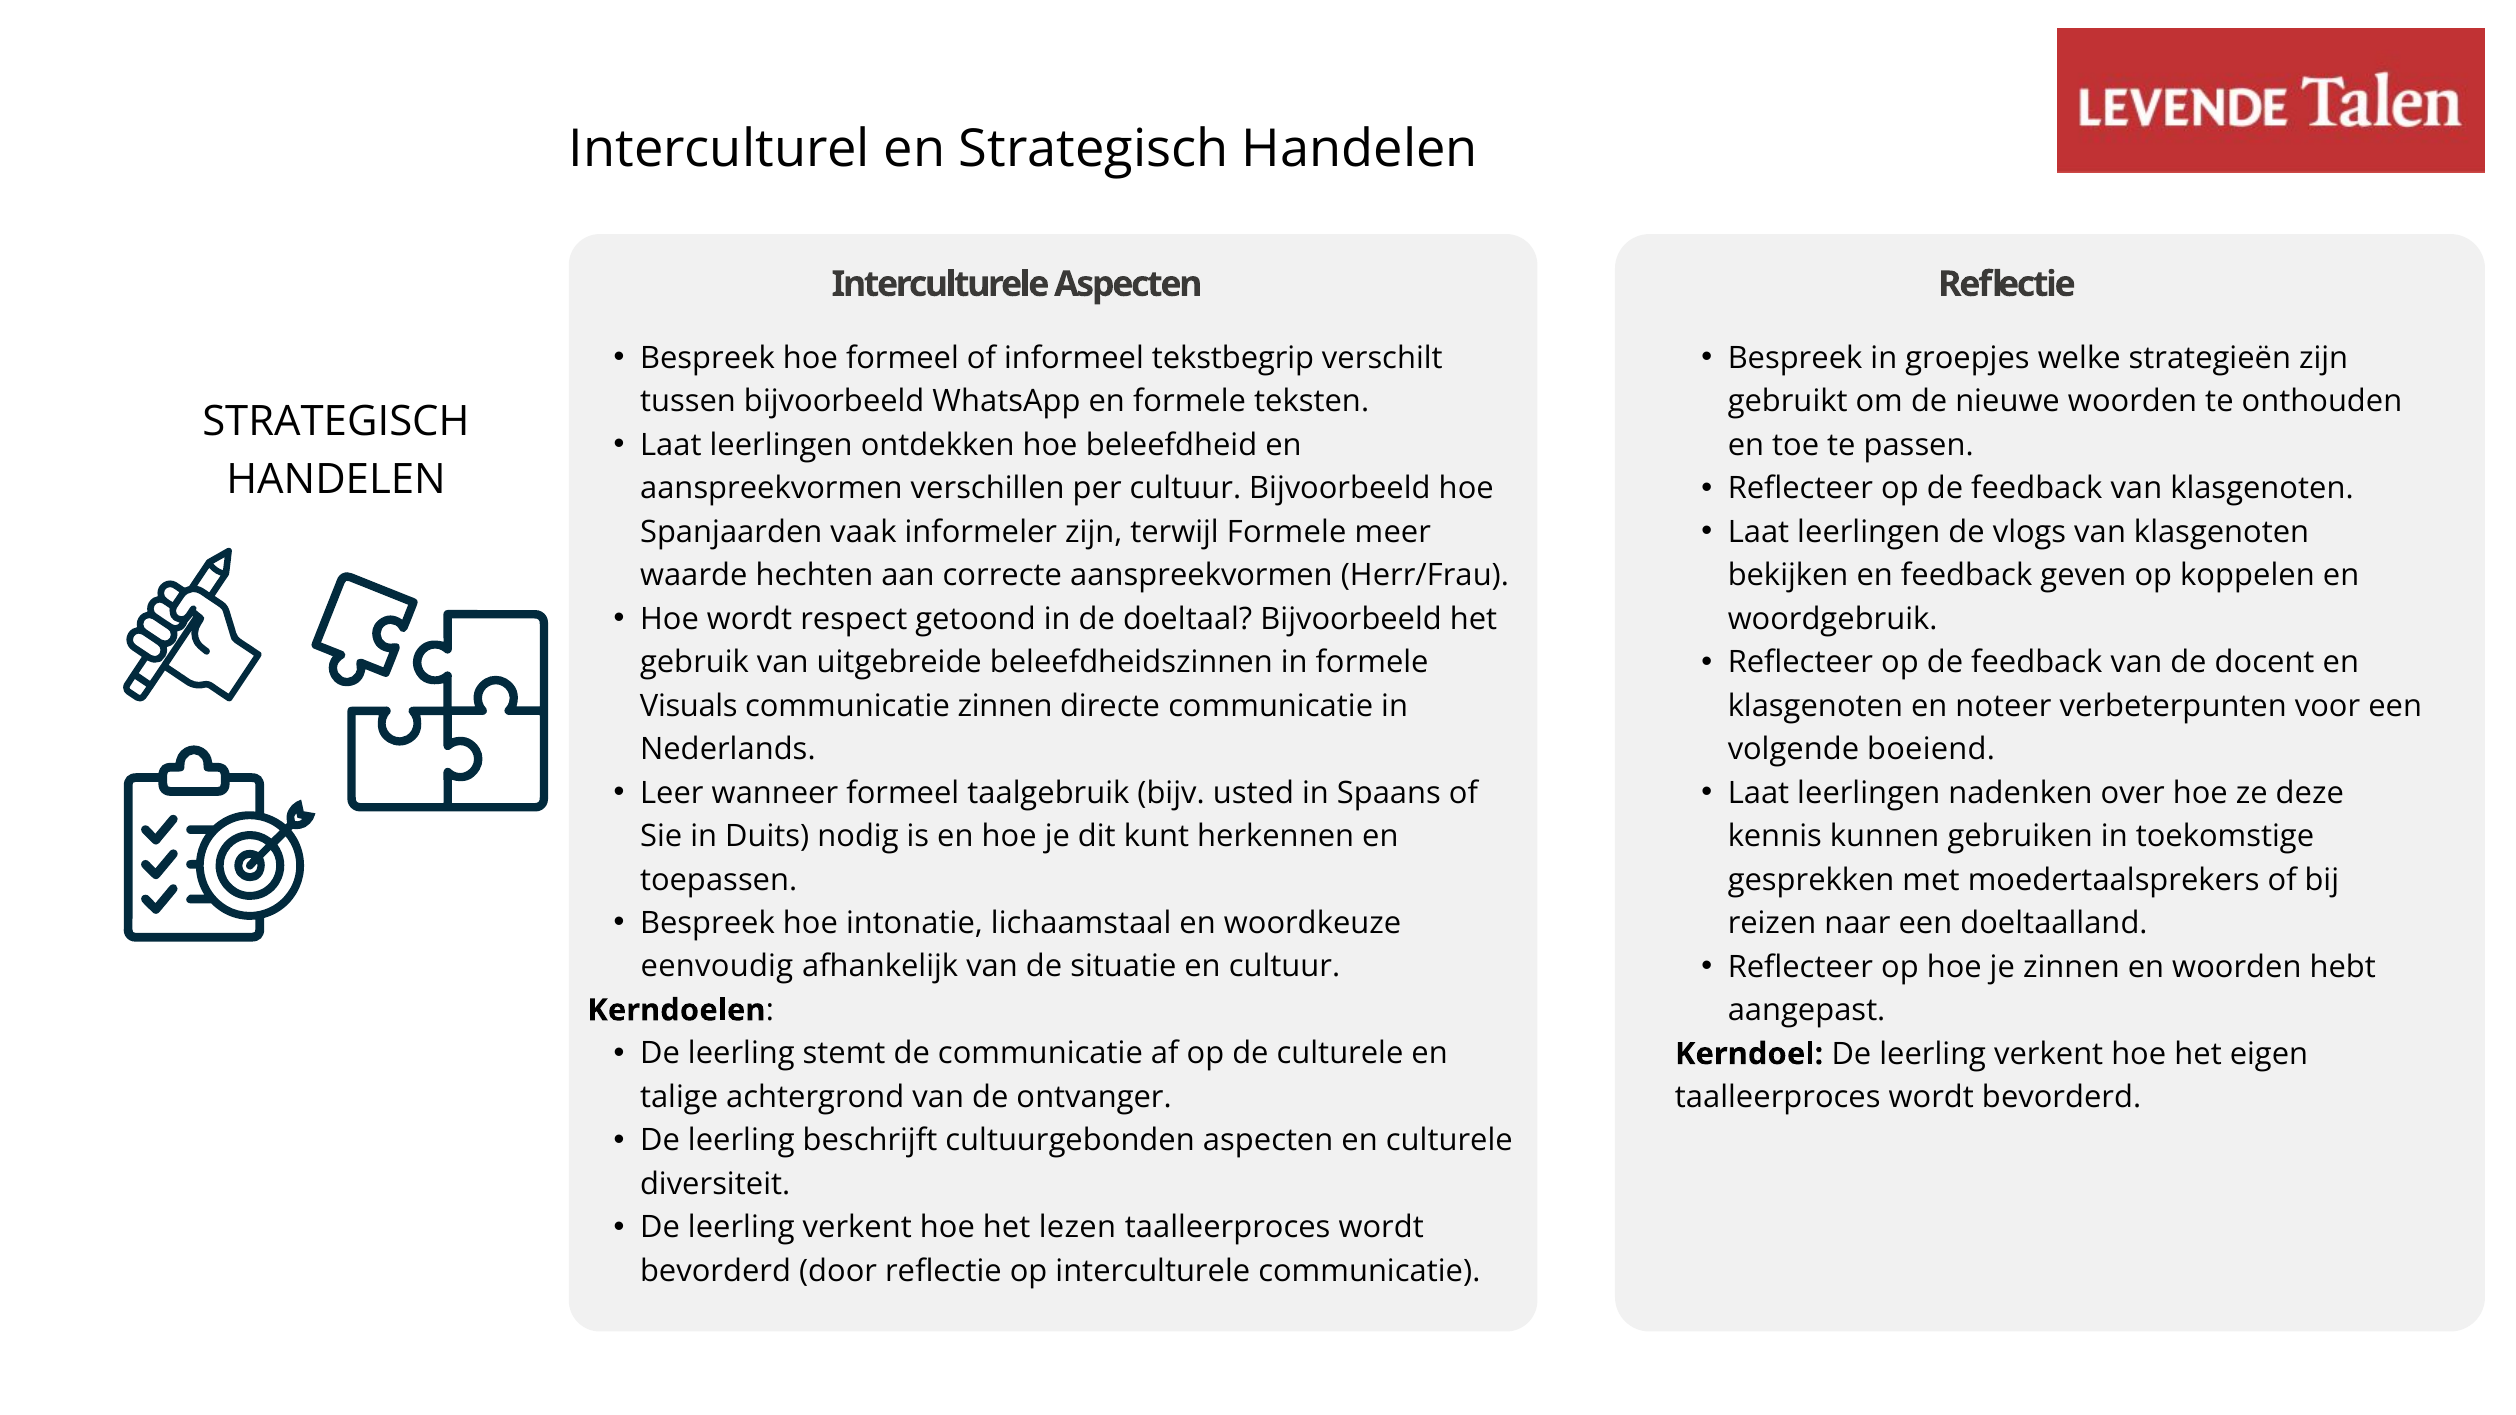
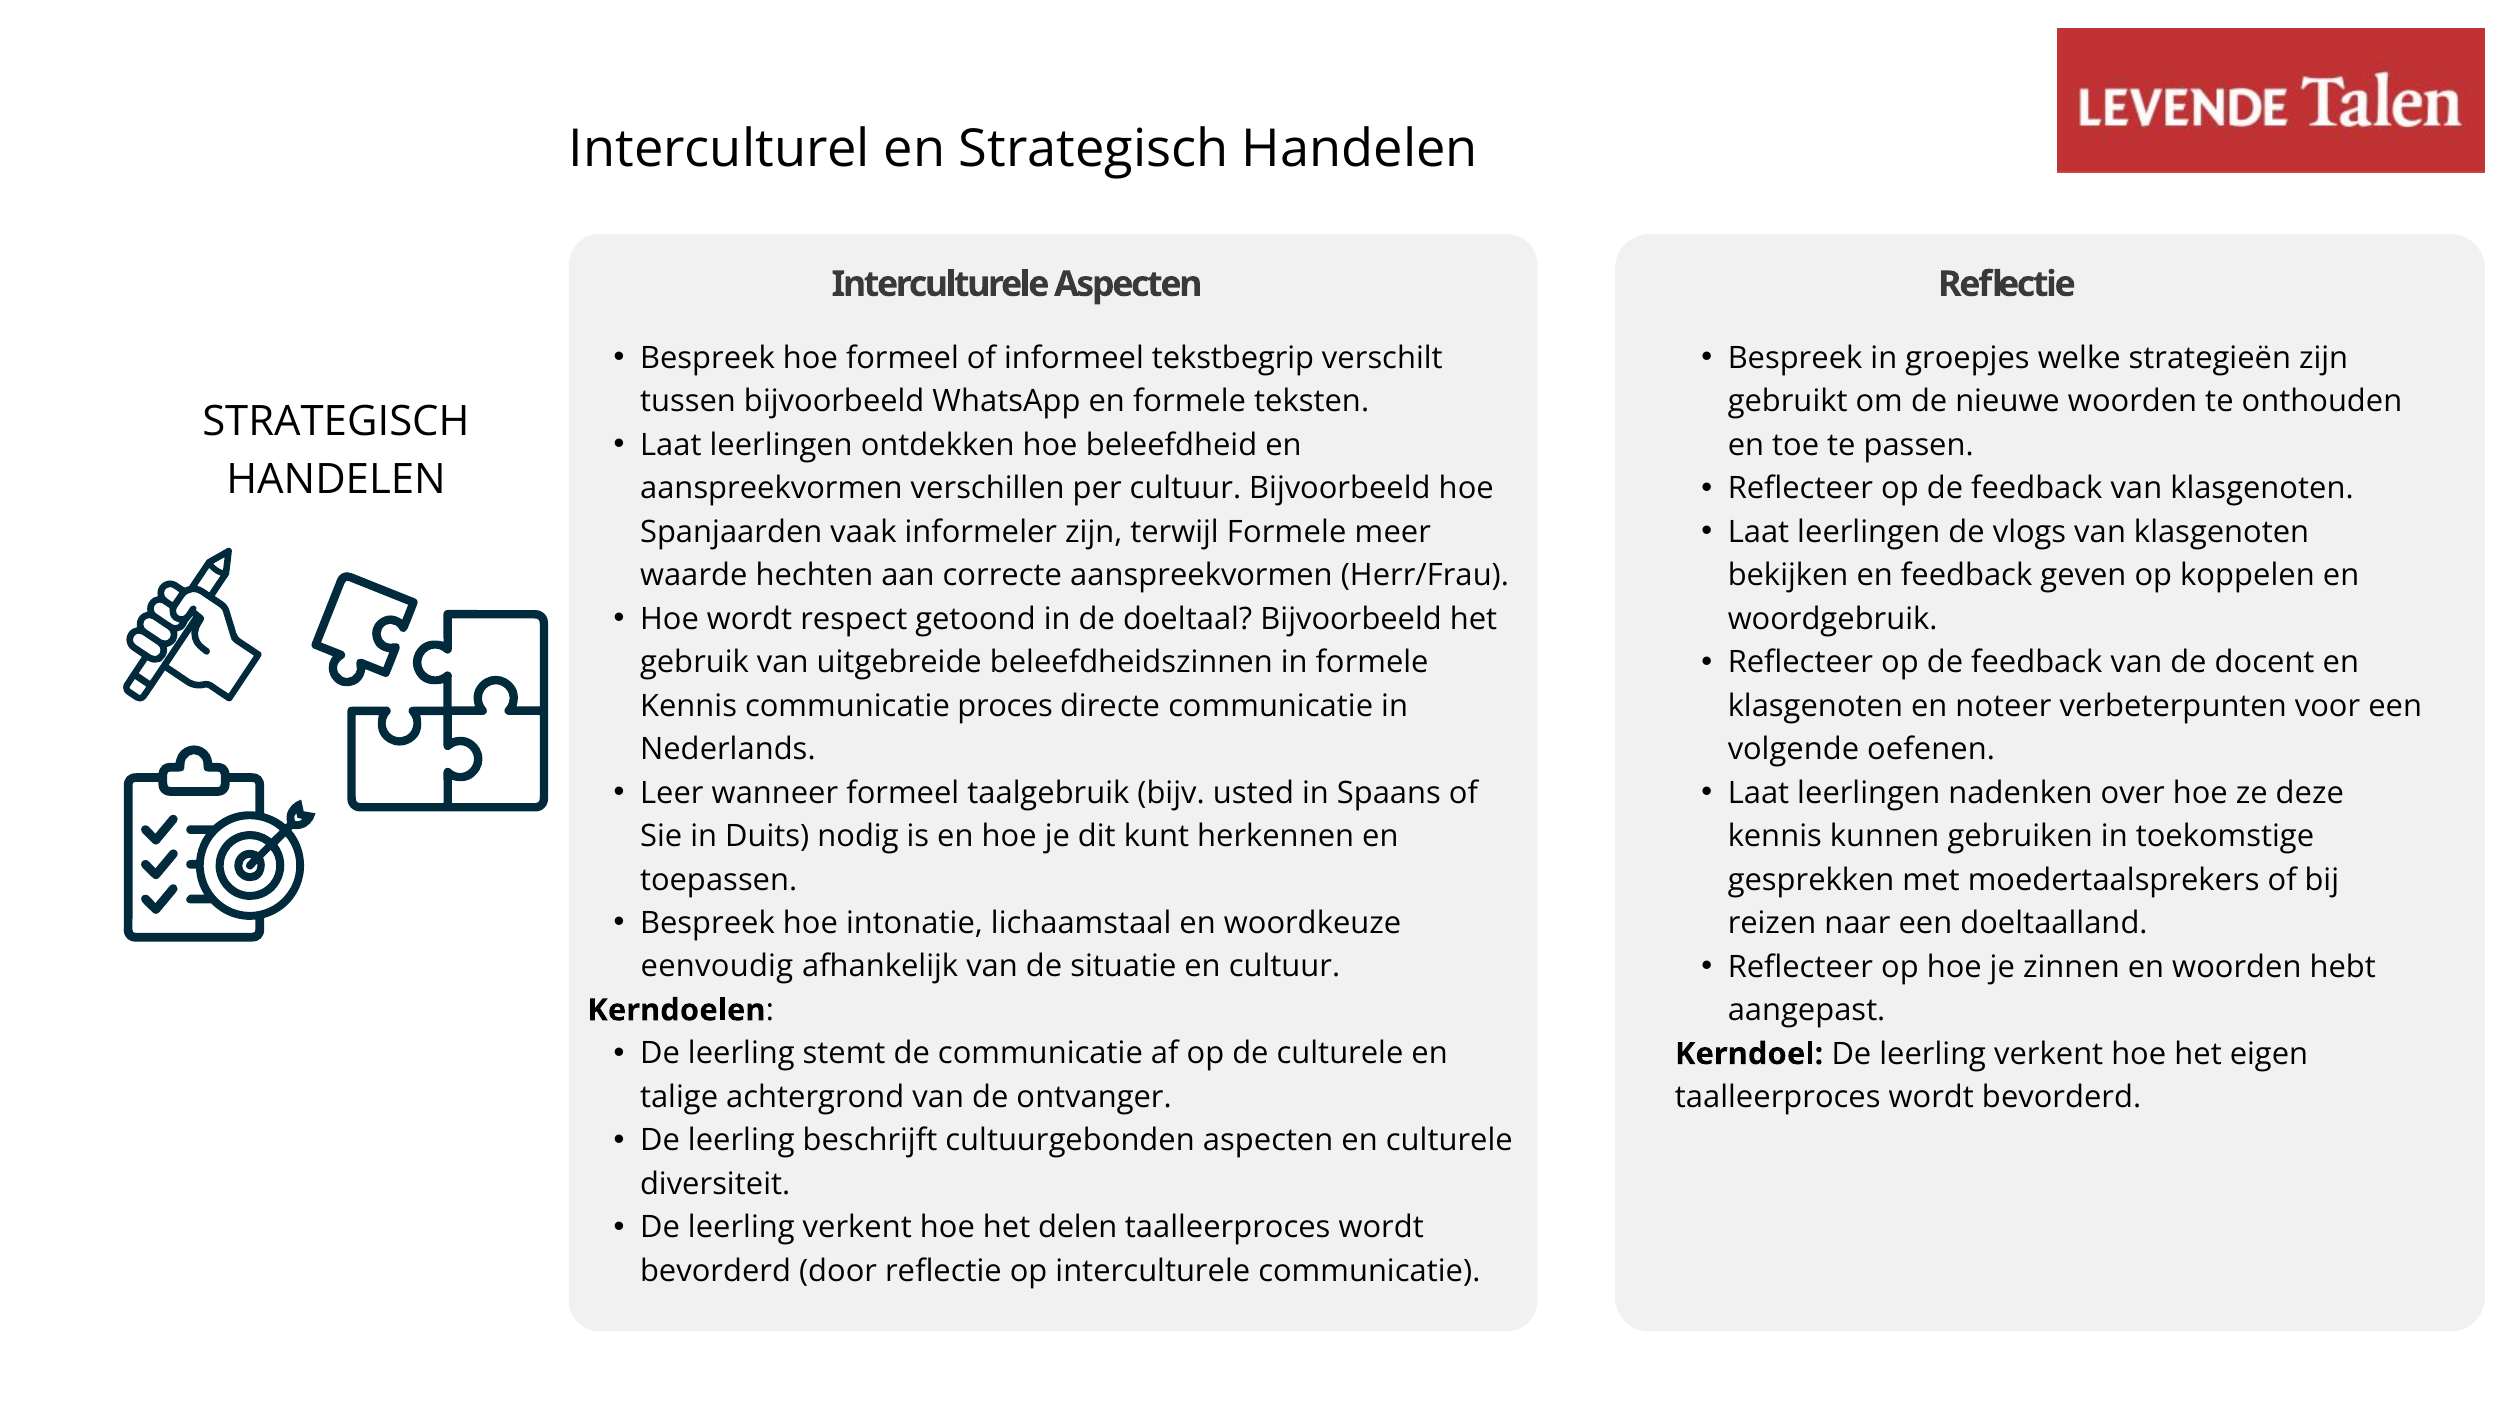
Visuals at (689, 706): Visuals -> Kennis
communicatie zinnen: zinnen -> proces
boeiend: boeiend -> oefenen
lezen: lezen -> delen
